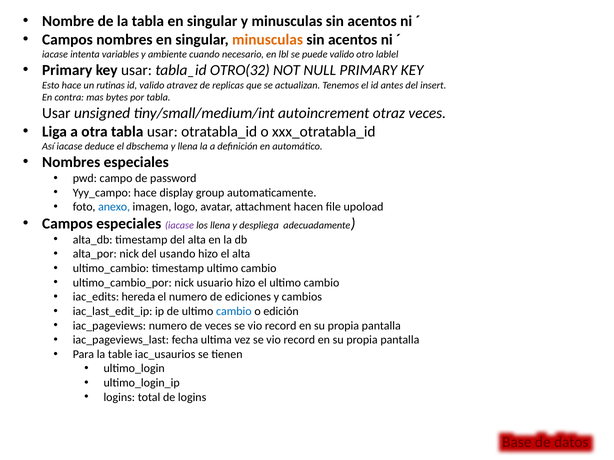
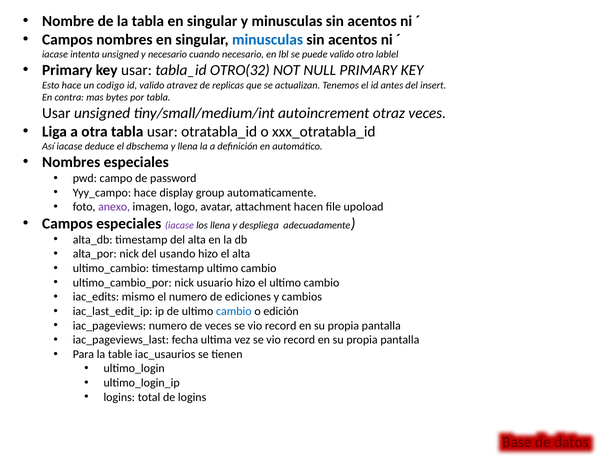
minusculas at (268, 40) colour: orange -> blue
intenta variables: variables -> unsigned
y ambiente: ambiente -> necesario
rutinas: rutinas -> codigo
anexo colour: blue -> purple
hereda: hereda -> mismo
